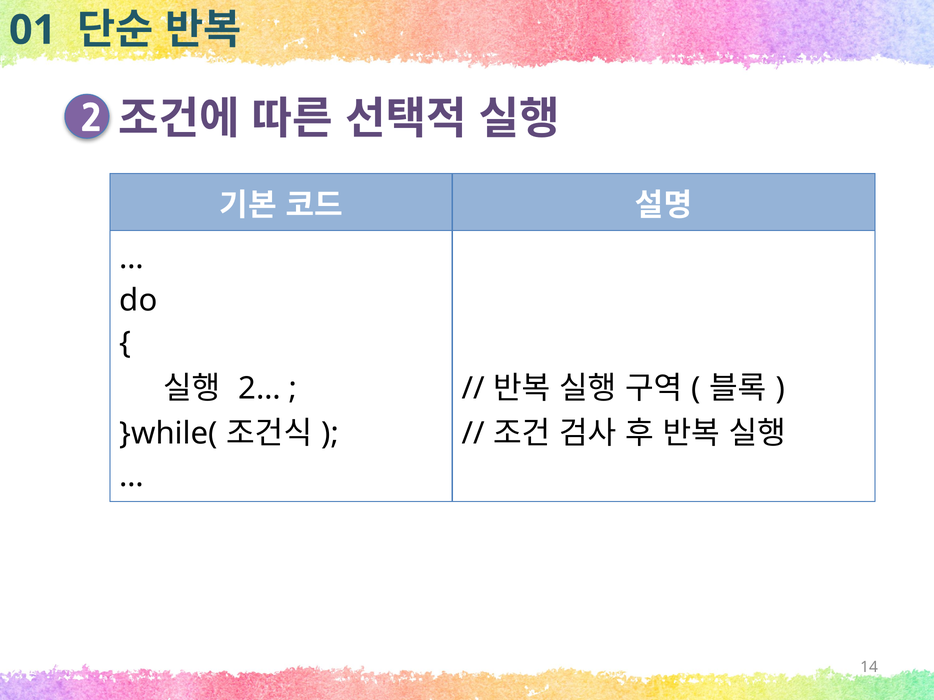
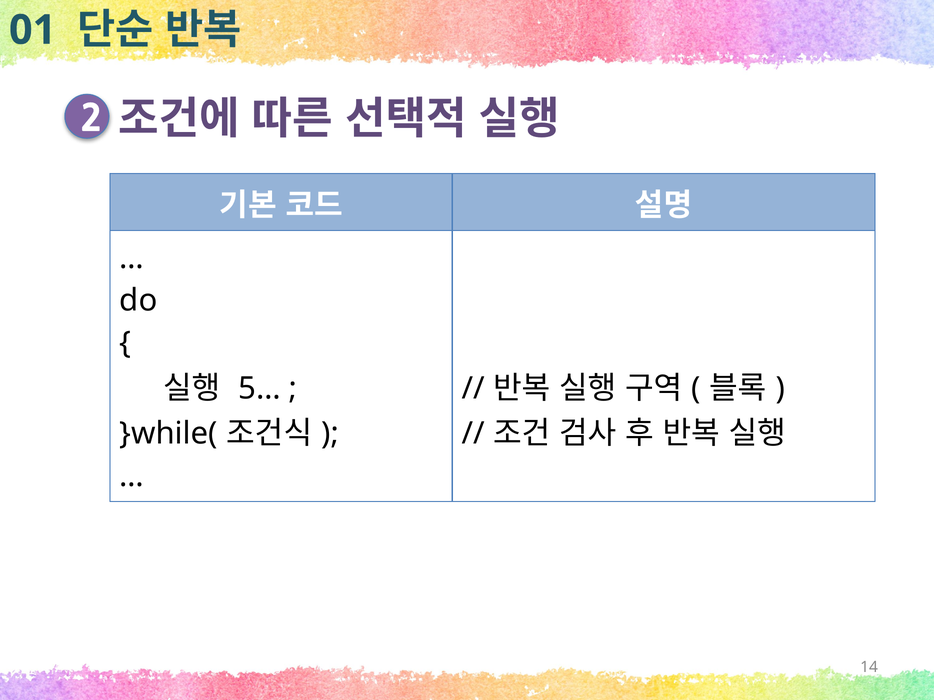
2…: 2… -> 5…
